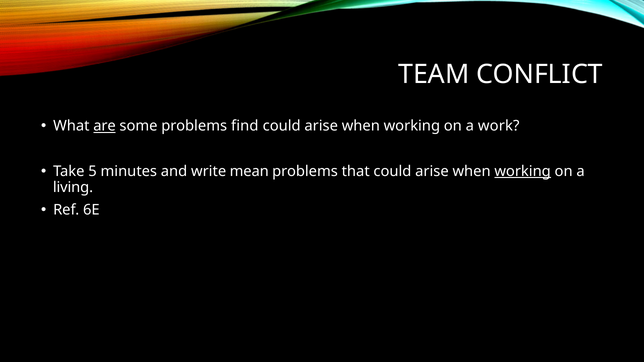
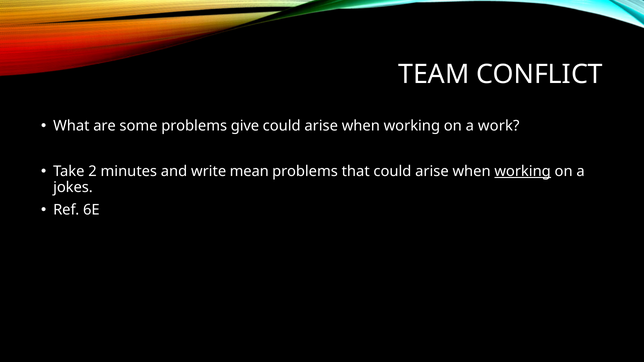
are underline: present -> none
find: find -> give
5: 5 -> 2
living: living -> jokes
